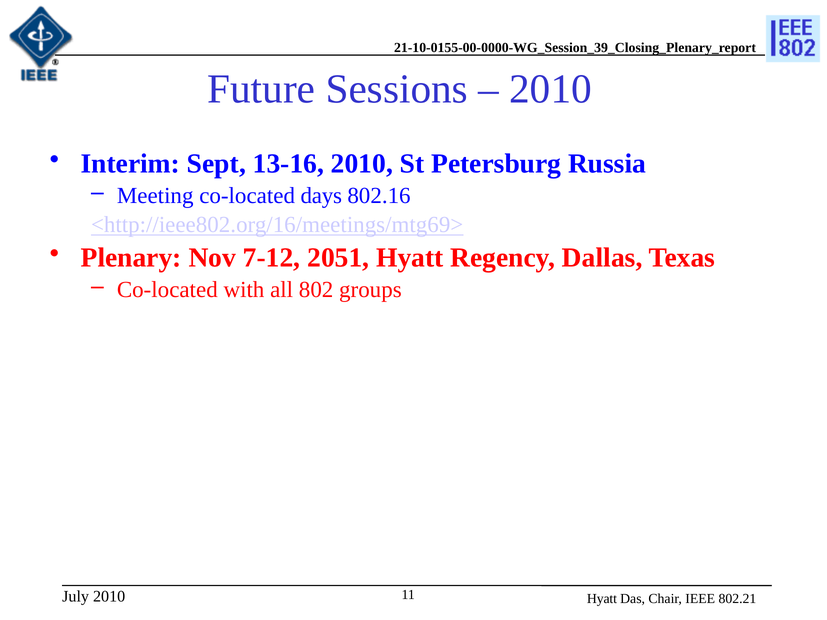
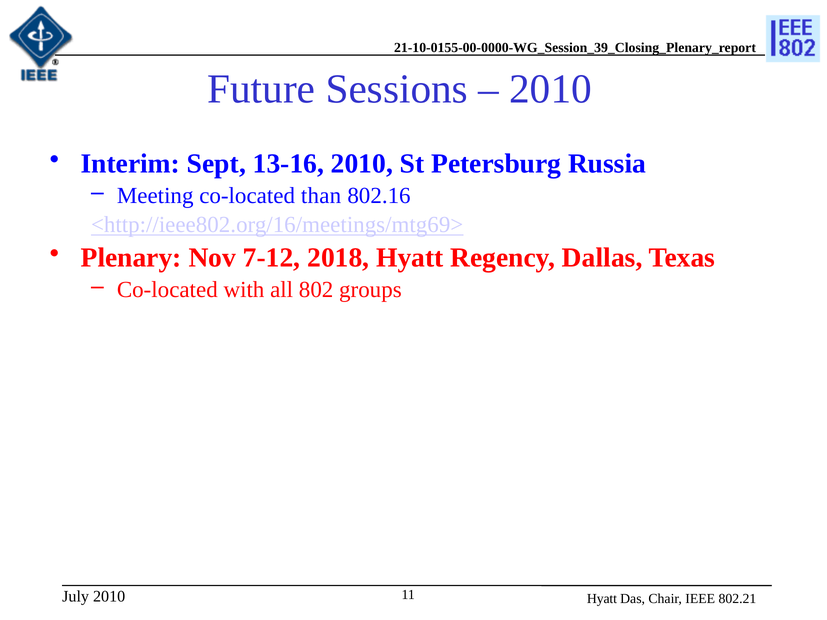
days: days -> than
2051: 2051 -> 2018
